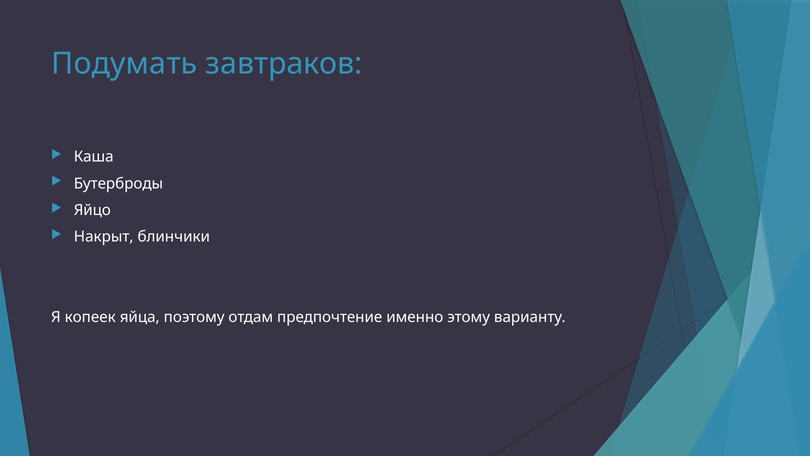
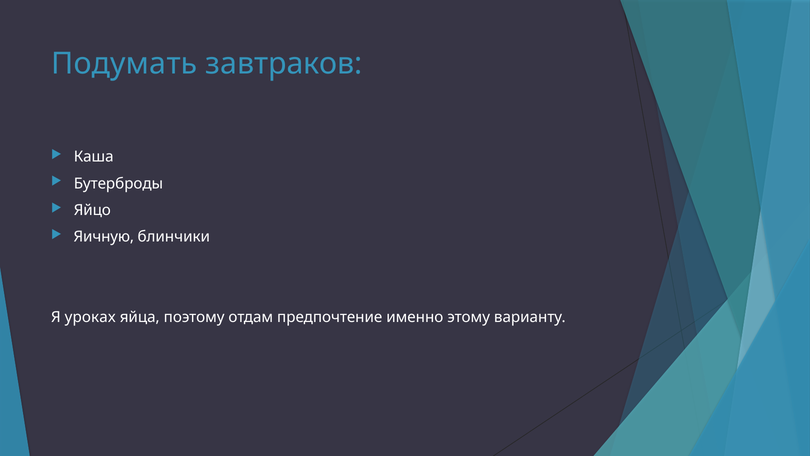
Накрыт: Накрыт -> Яичную
копеек: копеек -> уроках
